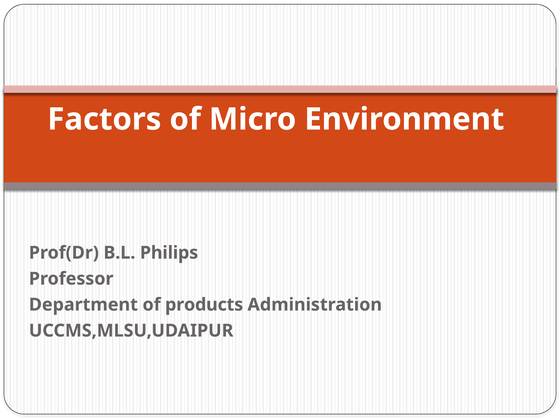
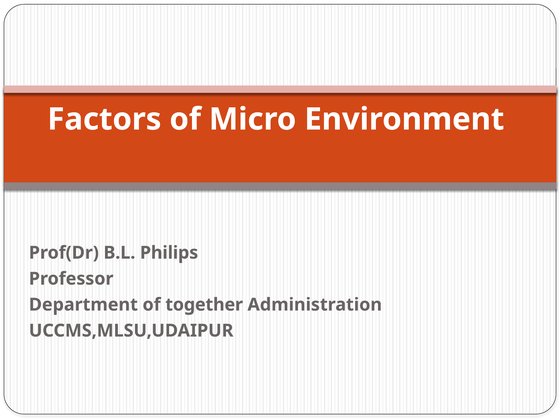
products: products -> together
